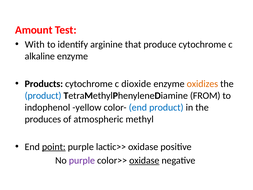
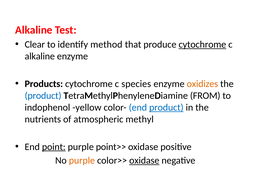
Amount at (34, 30): Amount -> Alkaline
With: With -> Clear
arginine: arginine -> method
cytochrome at (202, 44) underline: none -> present
dioxide: dioxide -> species
product at (166, 107) underline: none -> present
produces: produces -> nutrients
lactic>>: lactic>> -> point>>
purple at (82, 160) colour: purple -> orange
